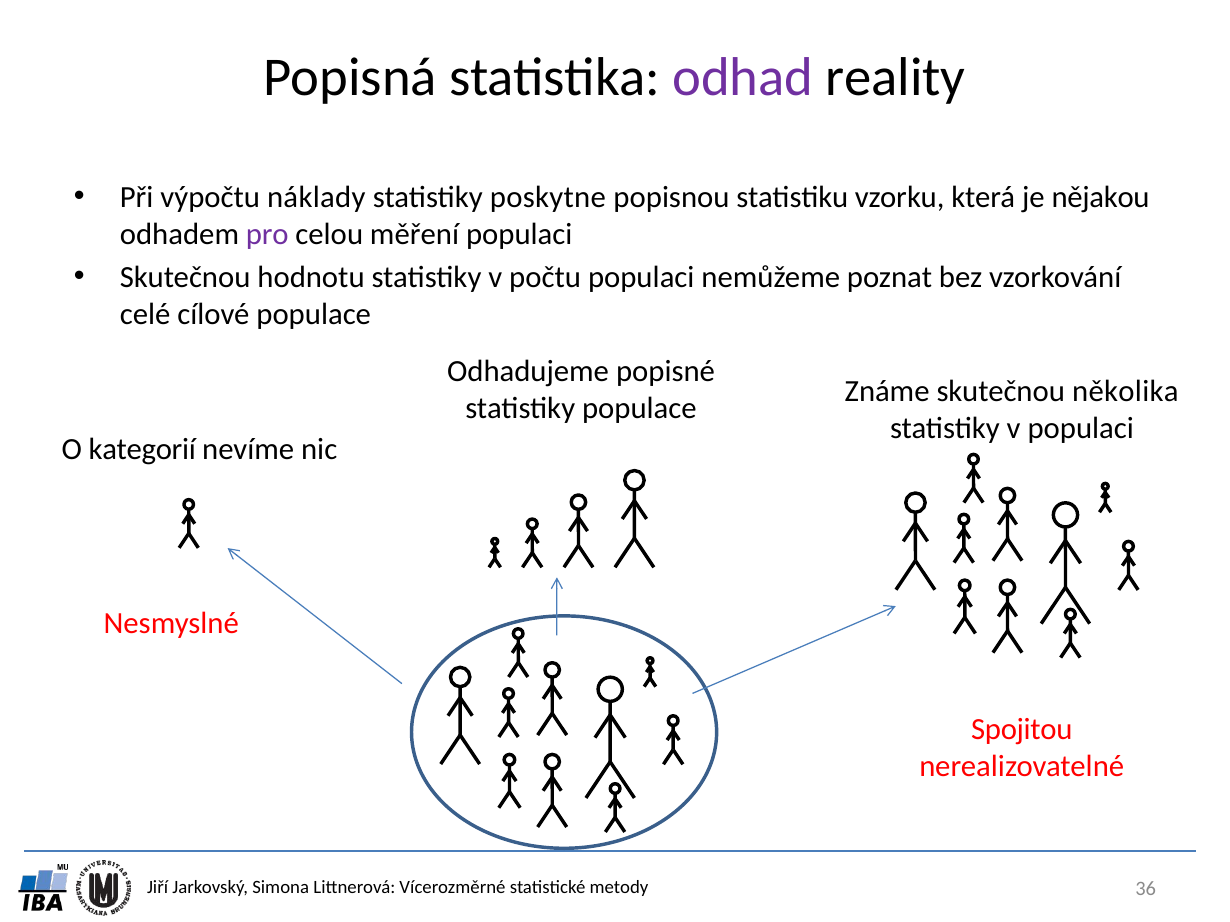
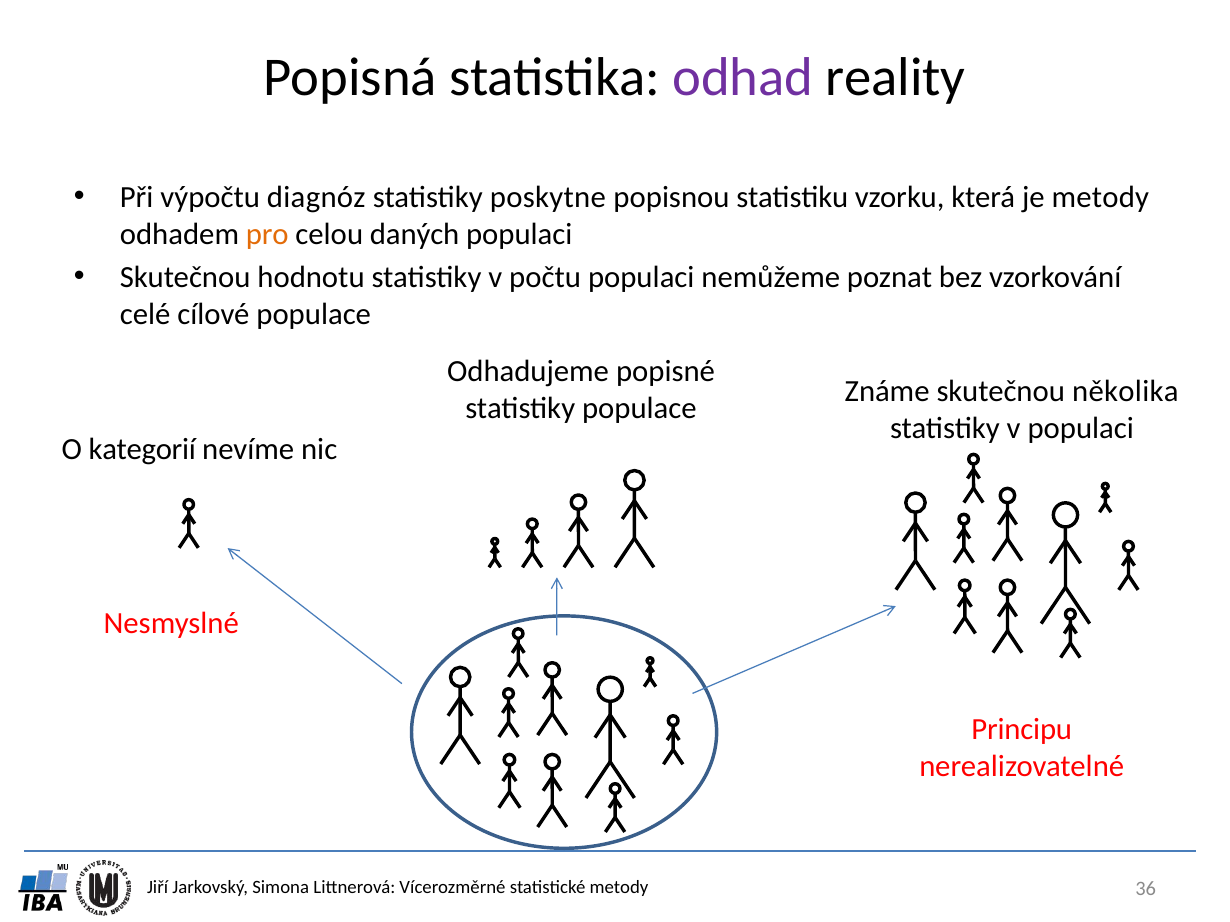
náklady: náklady -> diagnóz
je nějakou: nějakou -> metody
pro colour: purple -> orange
měření: měření -> daných
Spojitou: Spojitou -> Principu
